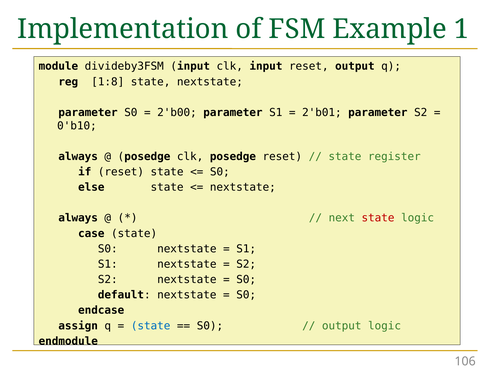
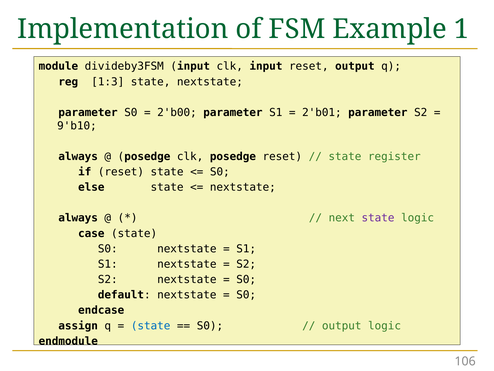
1:8: 1:8 -> 1:3
0'b10: 0'b10 -> 9'b10
state at (378, 218) colour: red -> purple
